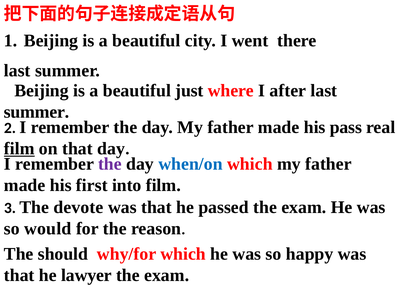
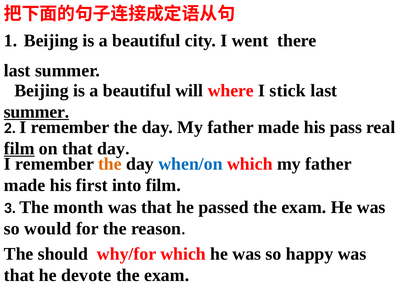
just: just -> will
after: after -> stick
summer at (37, 112) underline: none -> present
the at (110, 164) colour: purple -> orange
devote: devote -> month
lawyer: lawyer -> devote
